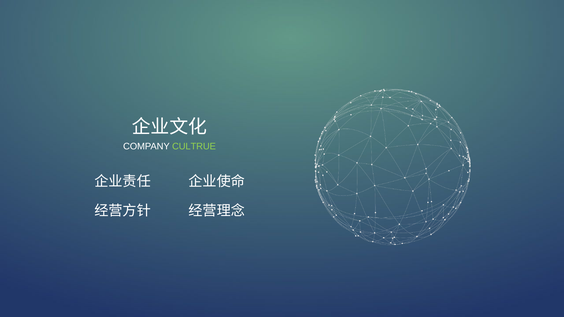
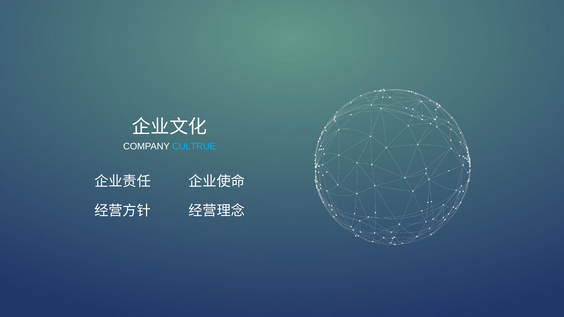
CULTRUE colour: light green -> light blue
